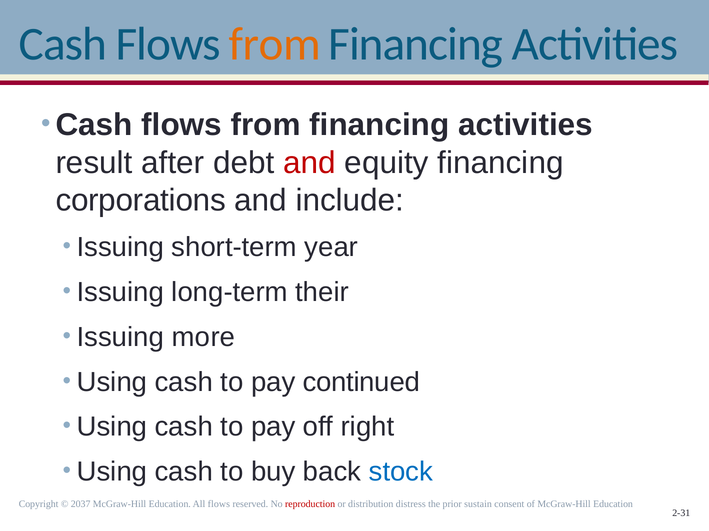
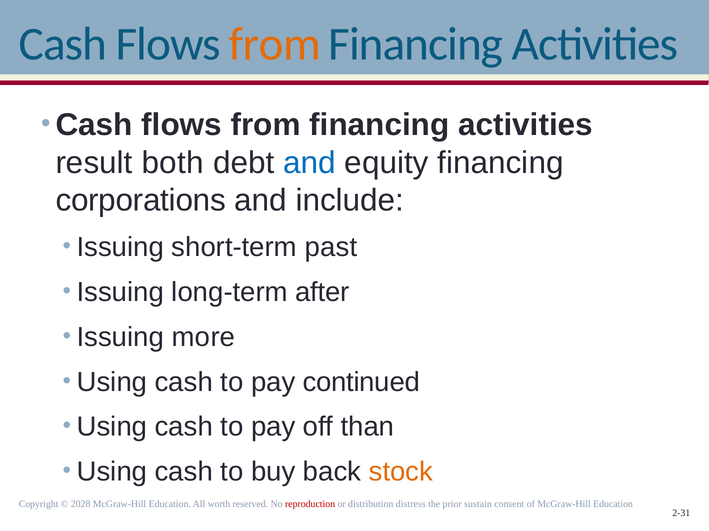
after: after -> both
and at (310, 163) colour: red -> blue
year: year -> past
their: their -> after
right: right -> than
stock colour: blue -> orange
2037: 2037 -> 2028
All flows: flows -> worth
